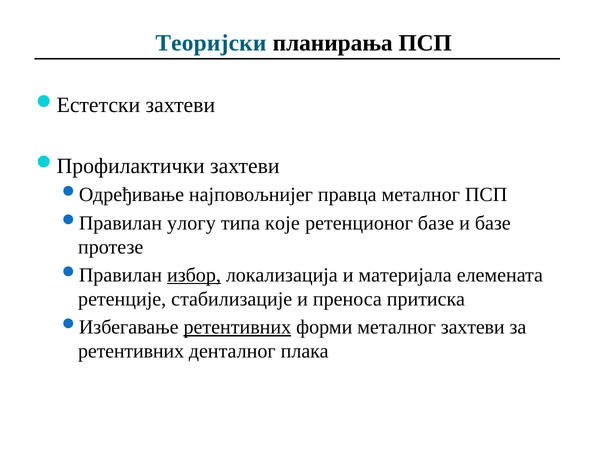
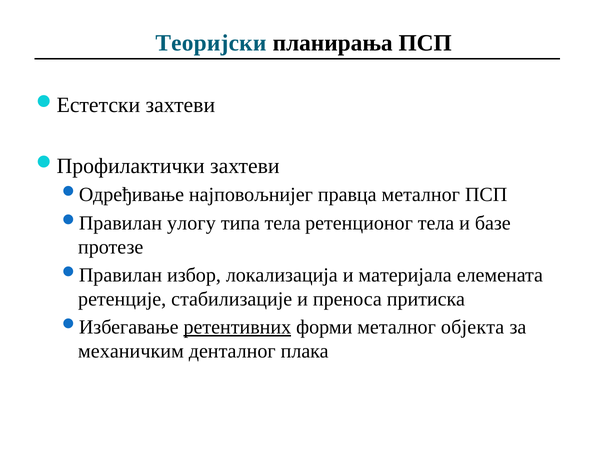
типа које: које -> тела
ретенционог базе: базе -> тела
избор underline: present -> none
металног захтеви: захтеви -> објекта
ретентивних at (131, 351): ретентивних -> механичким
